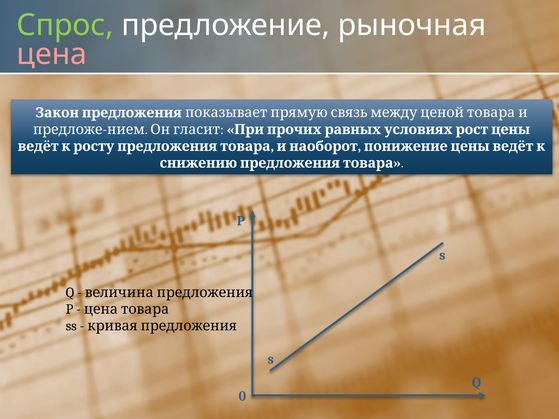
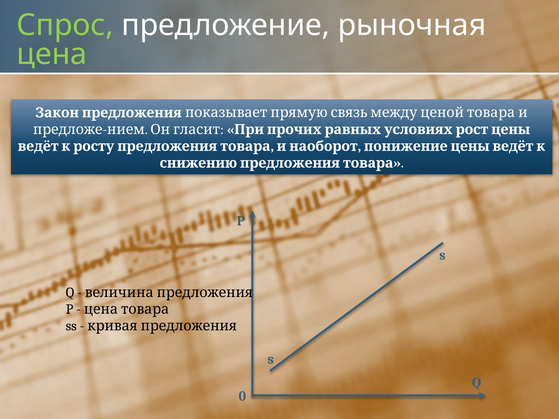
цена colour: pink -> light green
